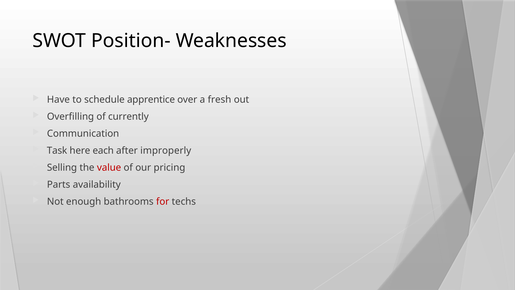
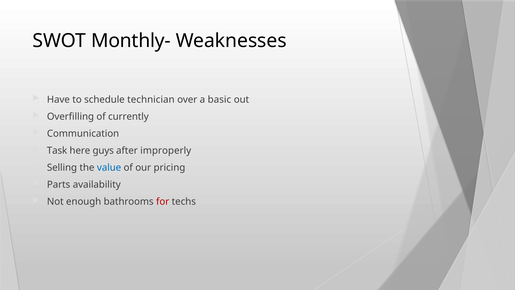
Position-: Position- -> Monthly-
apprentice: apprentice -> technician
fresh: fresh -> basic
each: each -> guys
value colour: red -> blue
